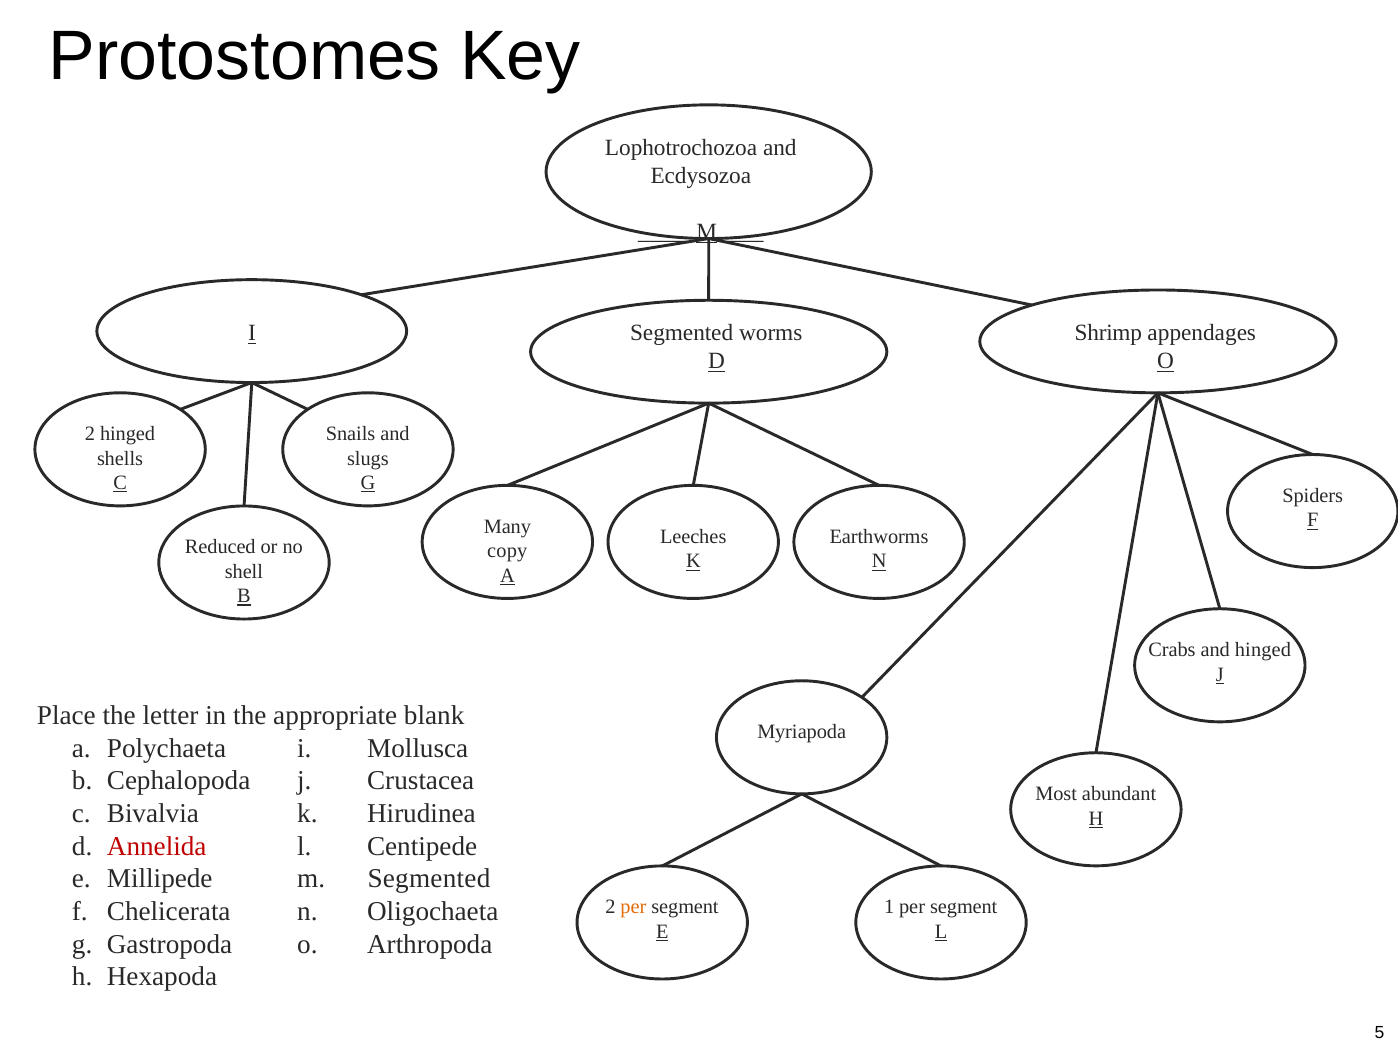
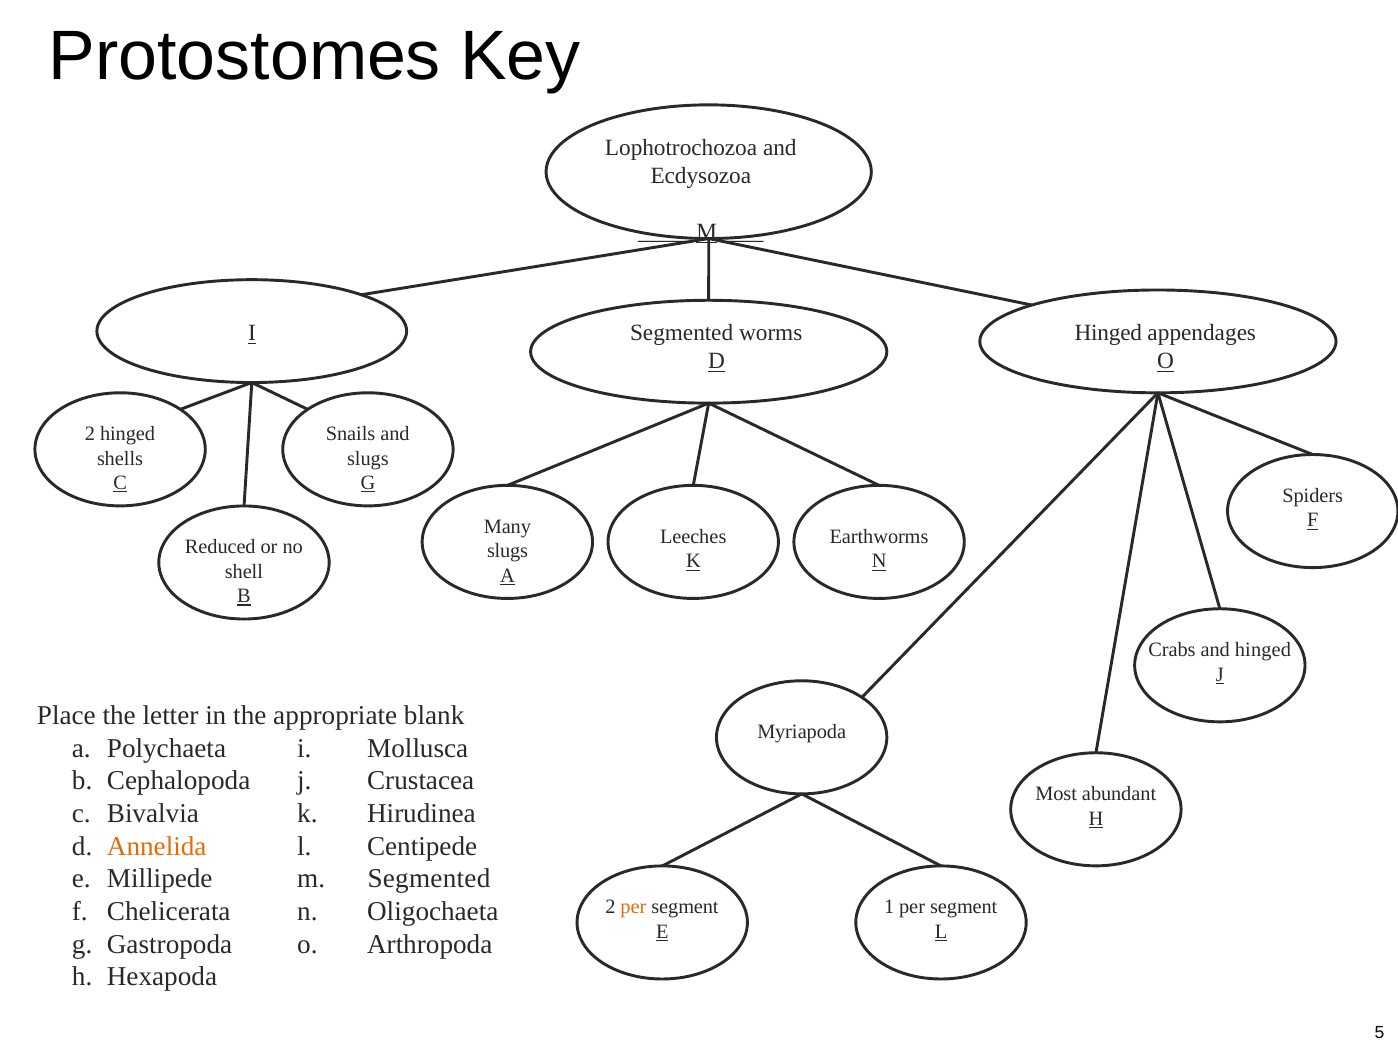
Shrimp at (1108, 333): Shrimp -> Hinged
copy at (507, 551): copy -> slugs
Annelida colour: red -> orange
